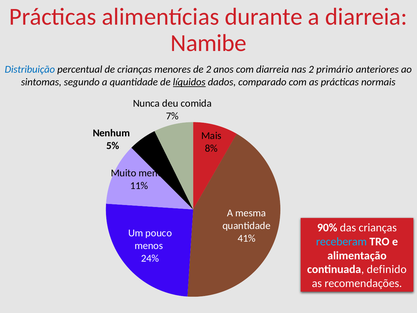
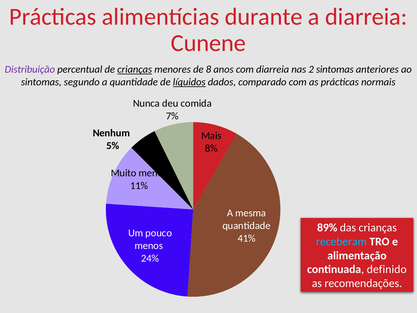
Namibe: Namibe -> Cunene
Distribuição colour: blue -> purple
crianças at (135, 69) underline: none -> present
de 2: 2 -> 8
2 primário: primário -> sintomas
90%: 90% -> 89%
